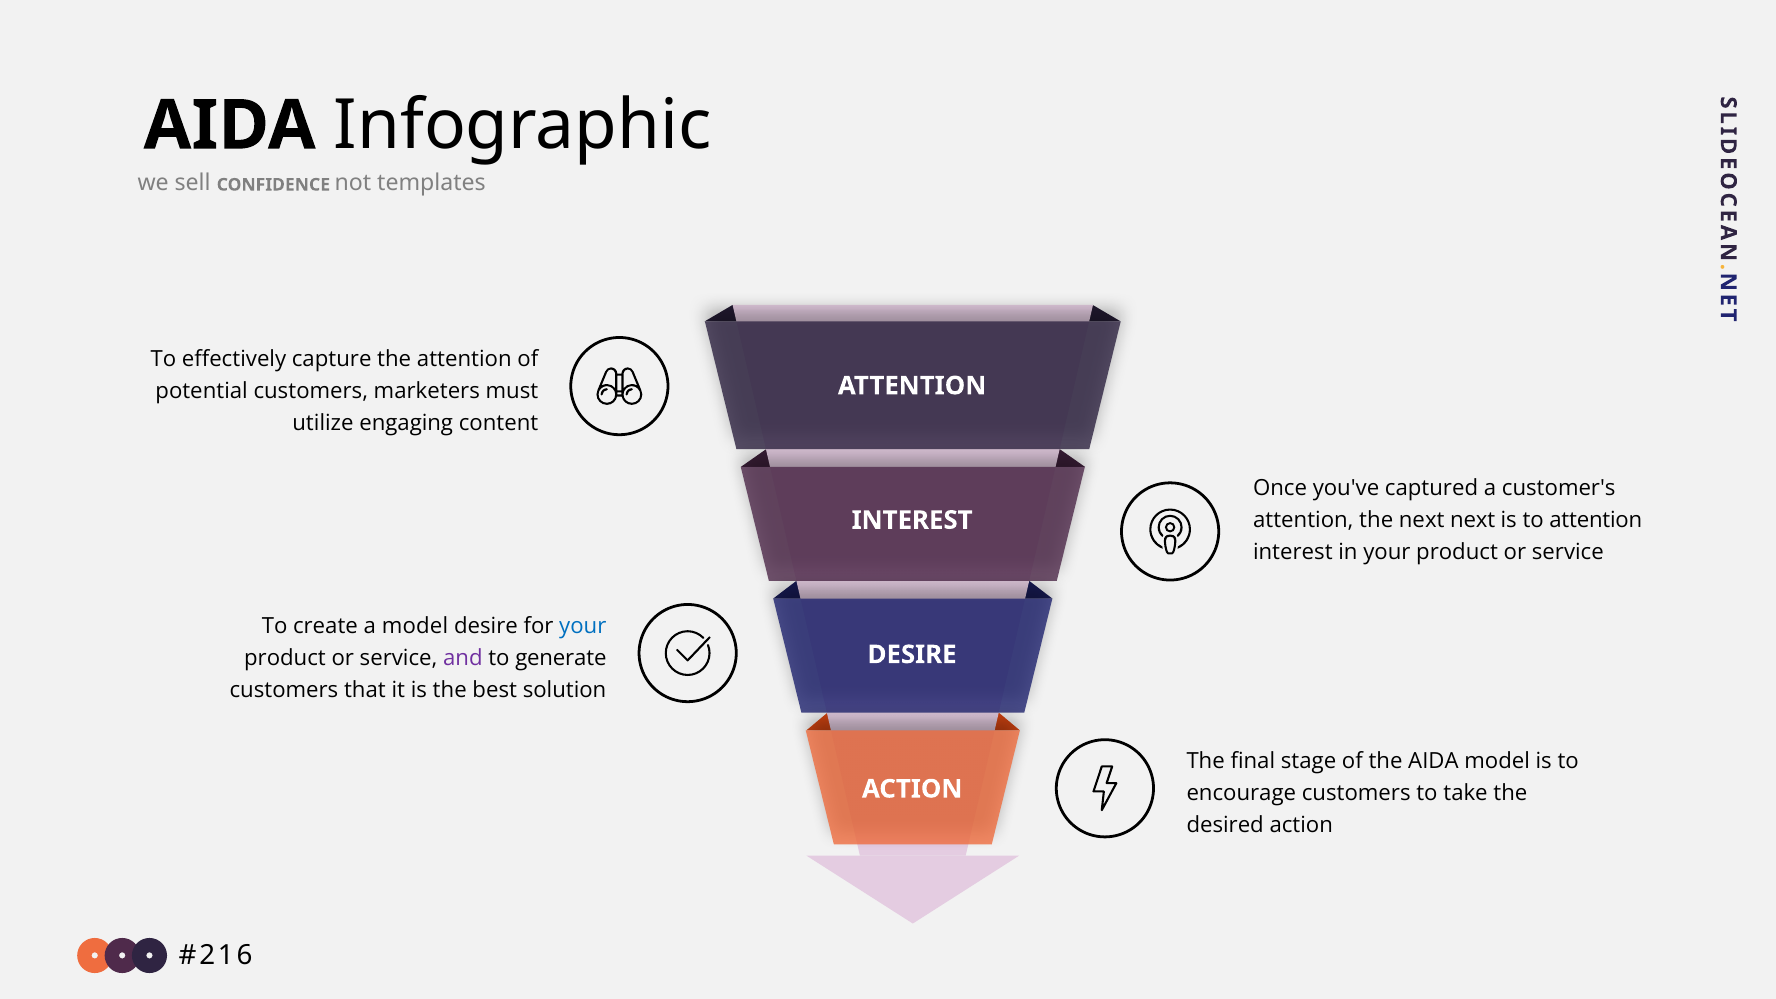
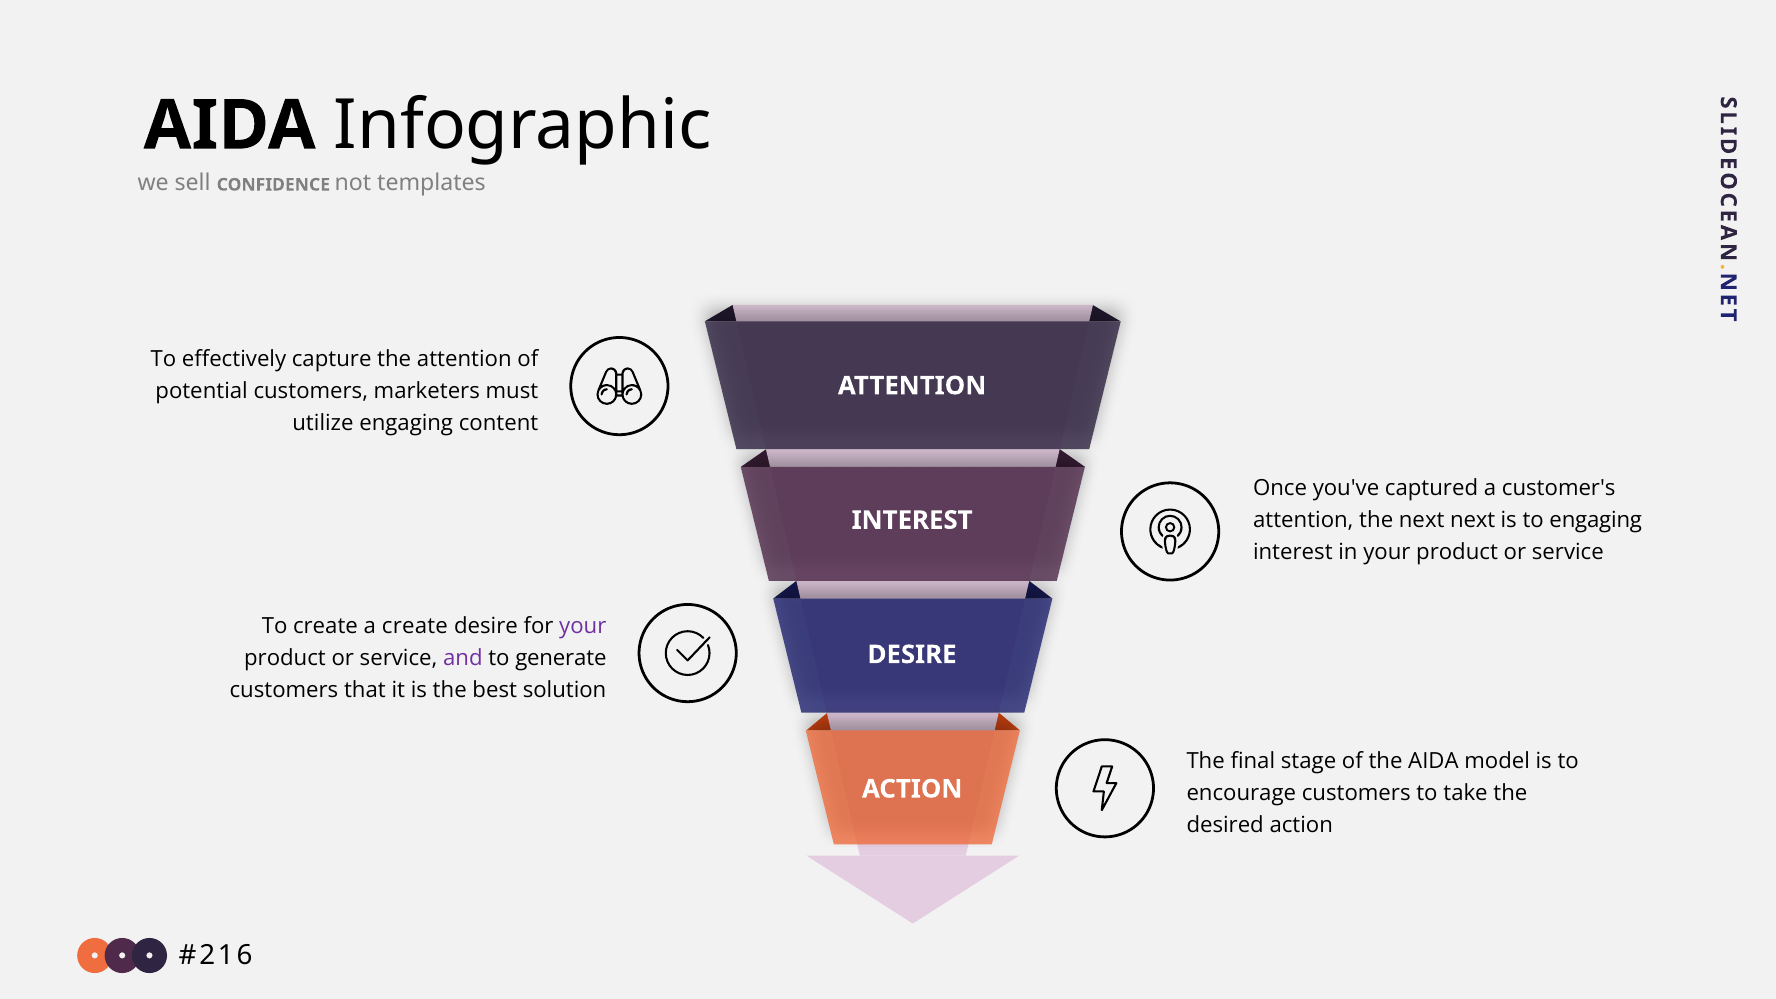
to attention: attention -> engaging
a model: model -> create
your at (583, 626) colour: blue -> purple
